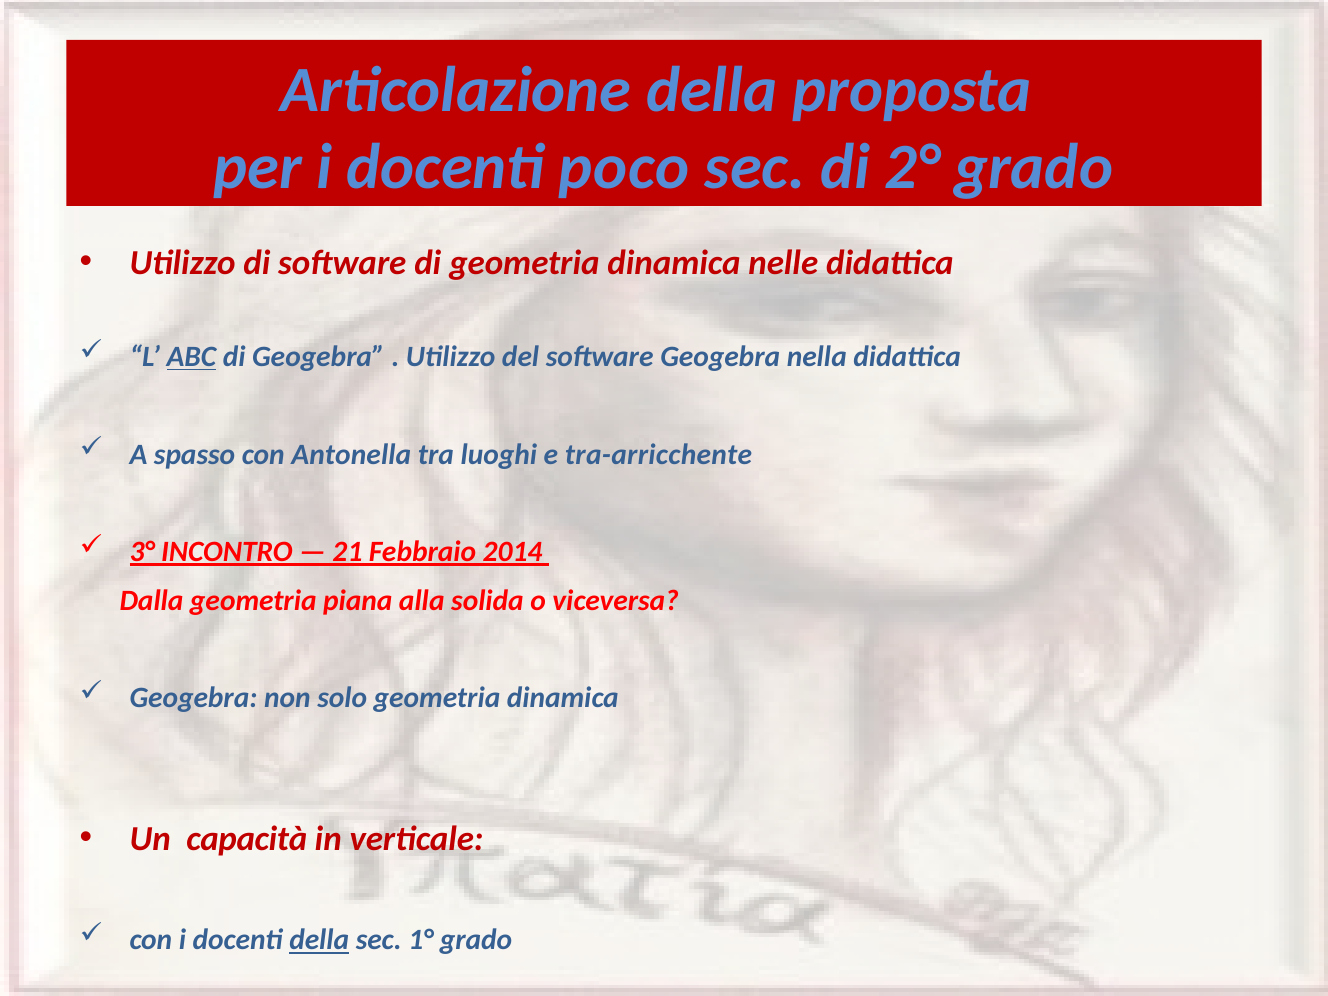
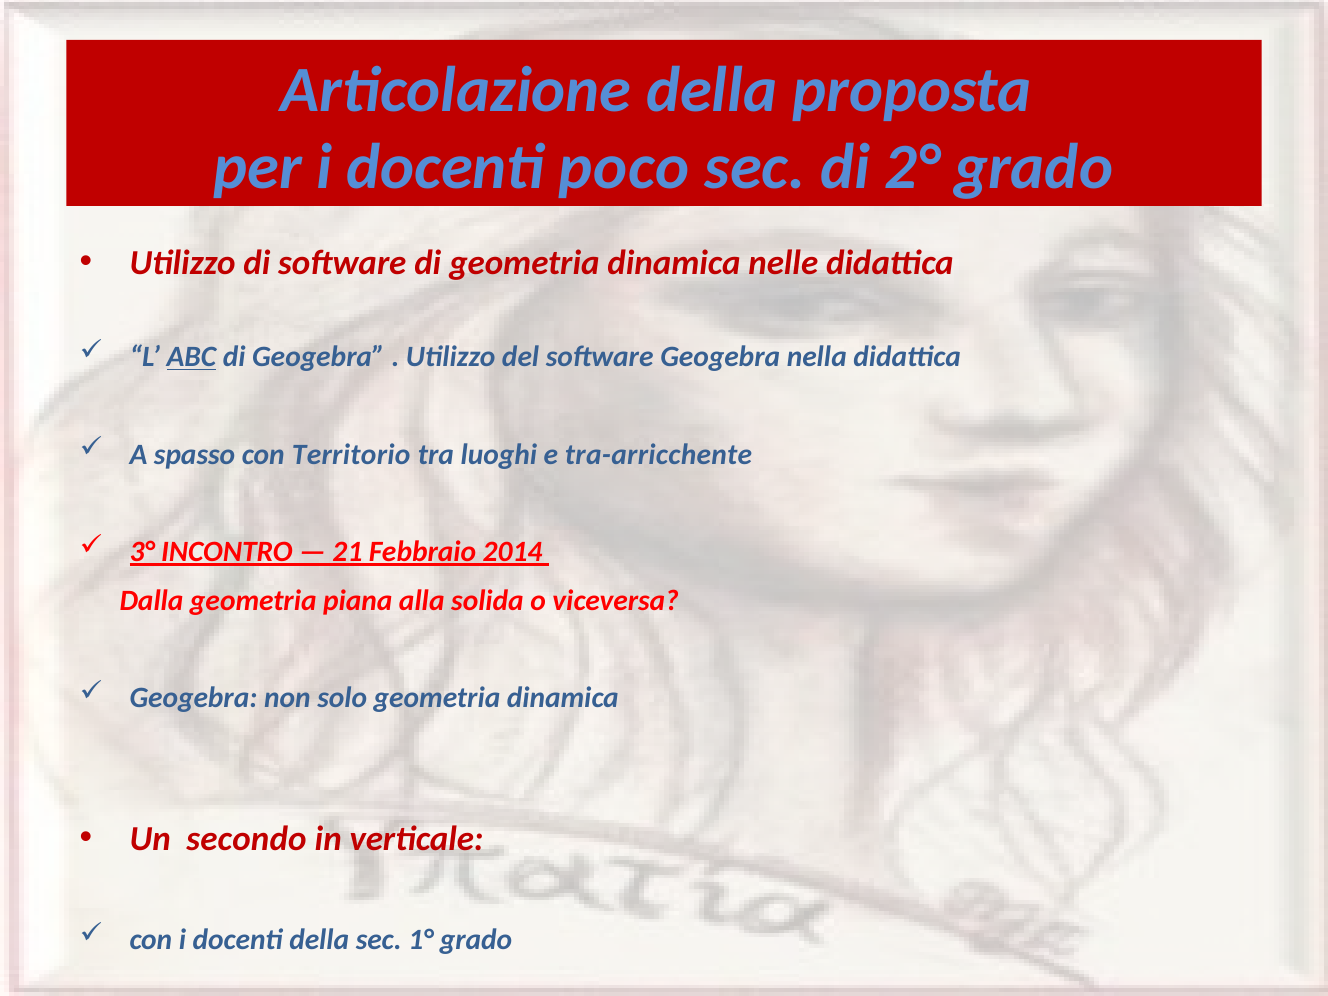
Antonella: Antonella -> Territorio
capacità: capacità -> secondo
della at (319, 940) underline: present -> none
